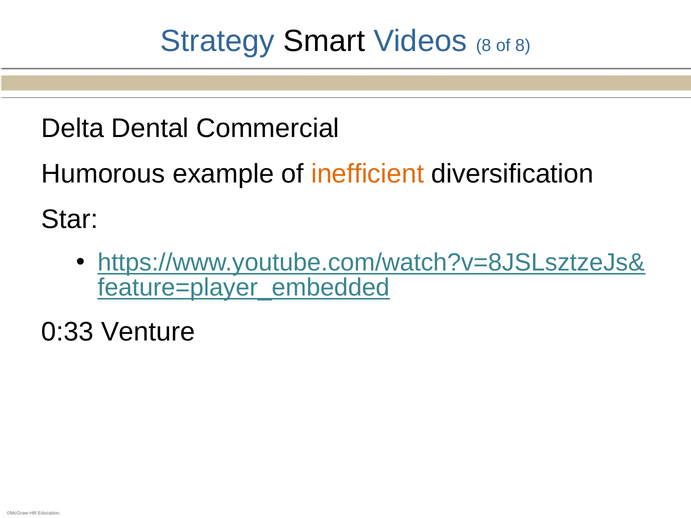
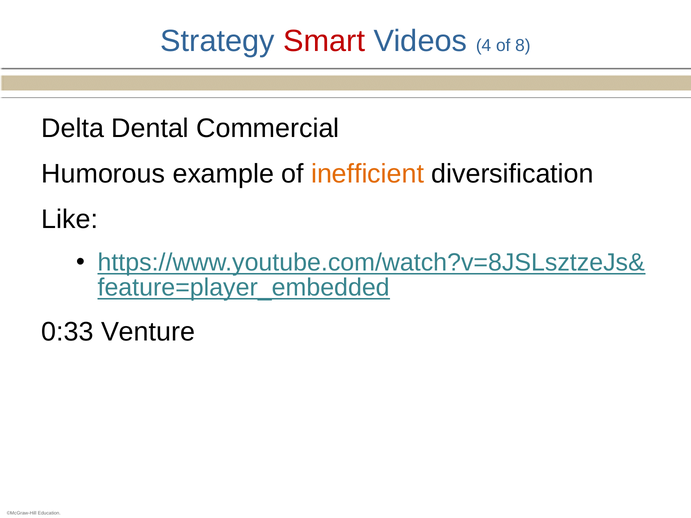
Smart colour: black -> red
Videos 8: 8 -> 4
Star: Star -> Like
